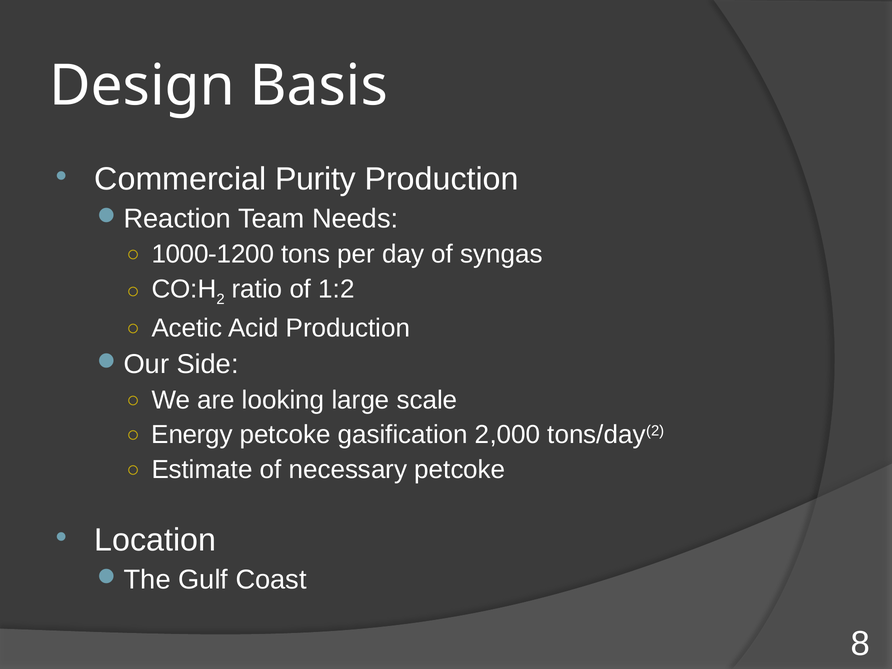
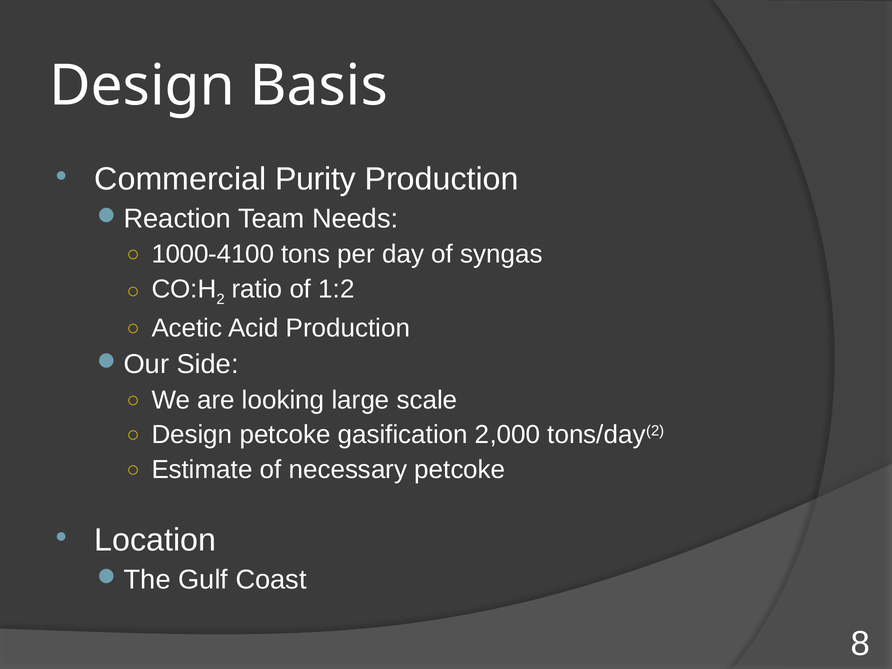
1000-1200: 1000-1200 -> 1000-4100
Energy at (192, 435): Energy -> Design
